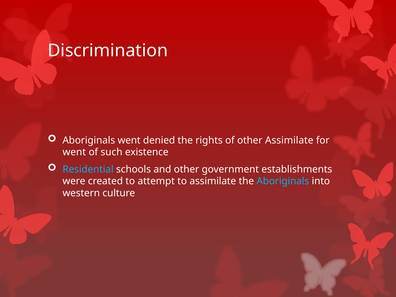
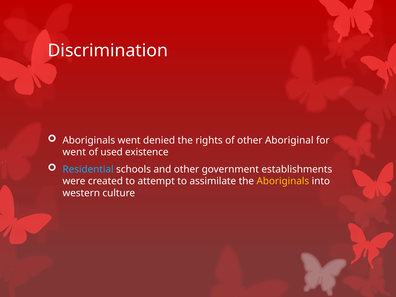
other Assimilate: Assimilate -> Aboriginal
such: such -> used
Aboriginals at (283, 181) colour: light blue -> yellow
